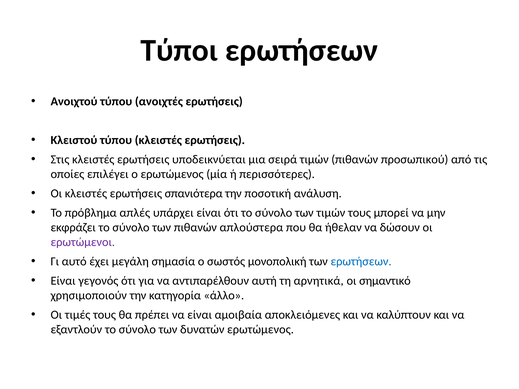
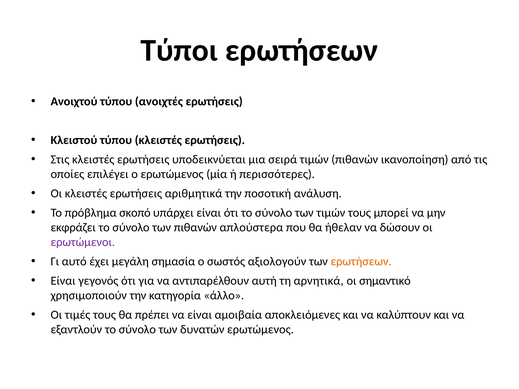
προσωπικού: προσωπικού -> ικανοποίηση
σπανιότερα: σπανιότερα -> αριθμητικά
απλές: απλές -> σκοπό
μονοπολική: μονοπολική -> αξιολογούν
ερωτήσεων at (361, 262) colour: blue -> orange
